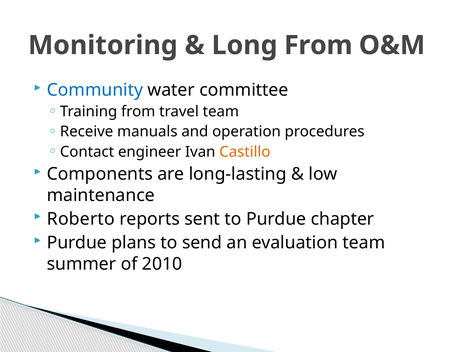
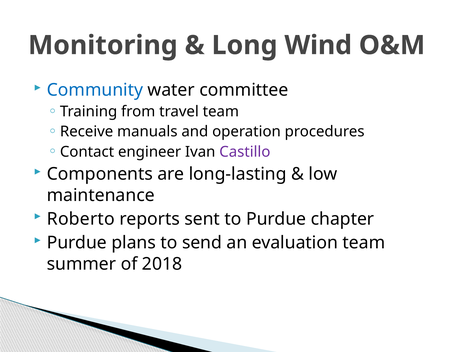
Long From: From -> Wind
Castillo colour: orange -> purple
2010: 2010 -> 2018
